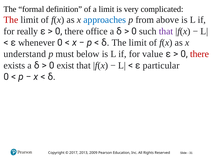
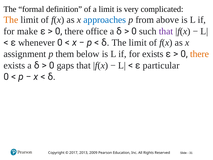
The at (11, 20) colour: red -> orange
really: really -> make
understand: understand -> assignment
must: must -> them
for value: value -> exists
there at (200, 54) colour: red -> orange
exist: exist -> gaps
